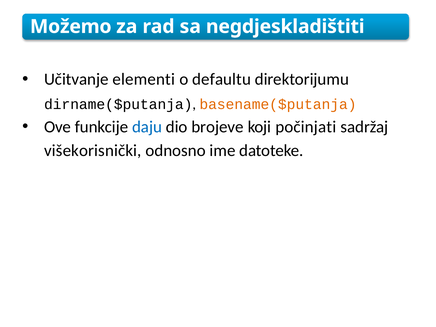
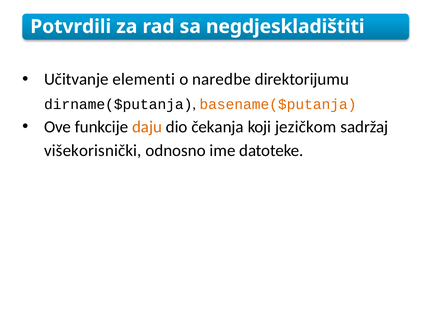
Možemo: Možemo -> Potvrdili
defaultu: defaultu -> naredbe
daju colour: blue -> orange
brojeve: brojeve -> čekanja
počinjati: počinjati -> jezičkom
